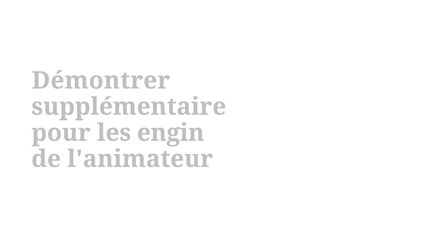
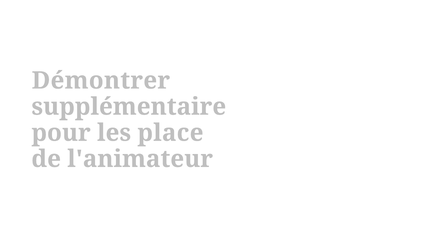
engin: engin -> place
